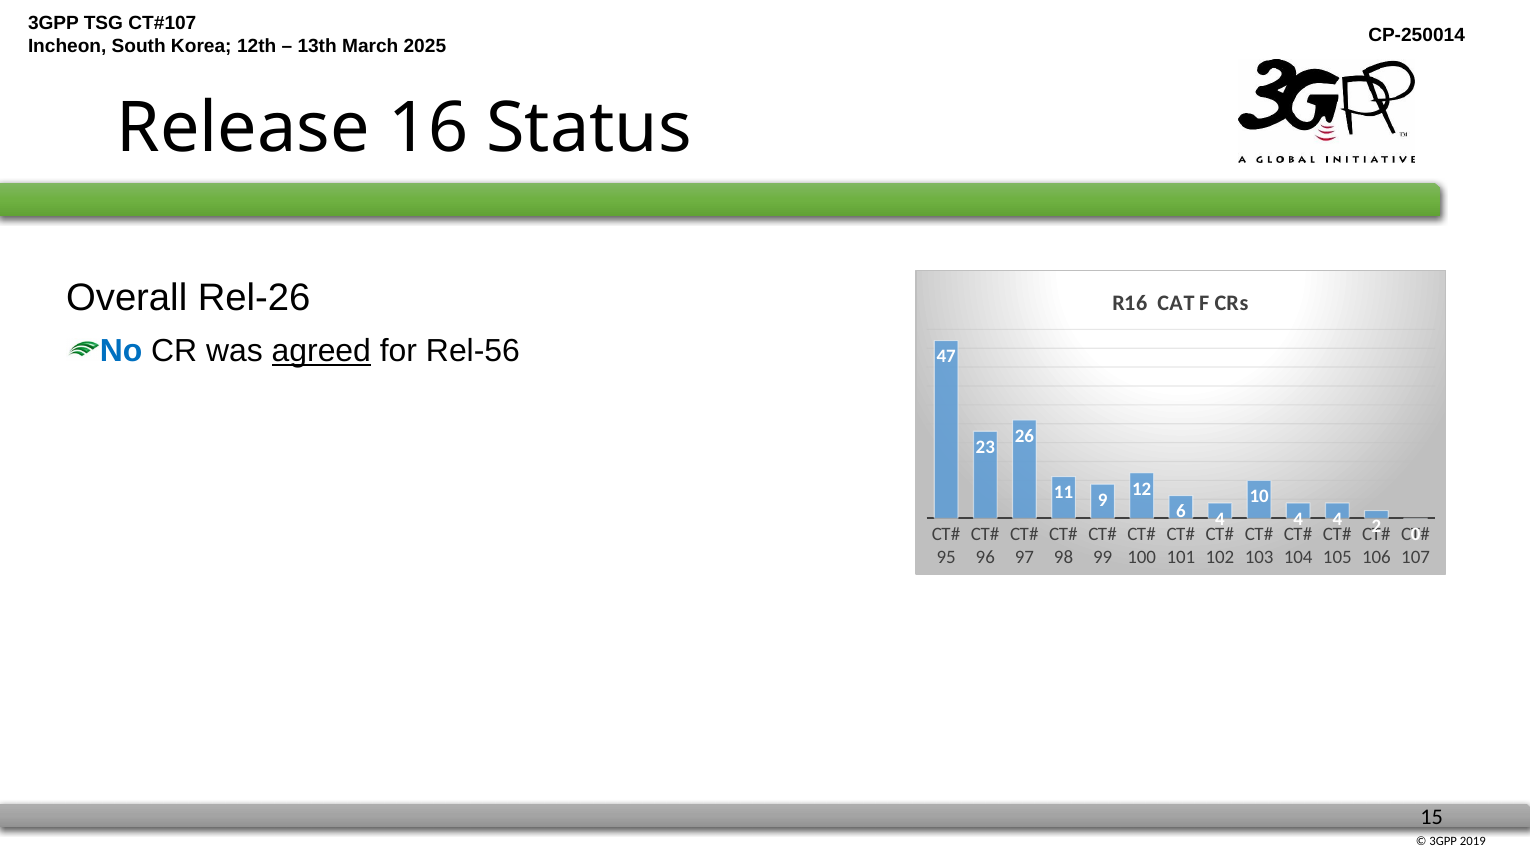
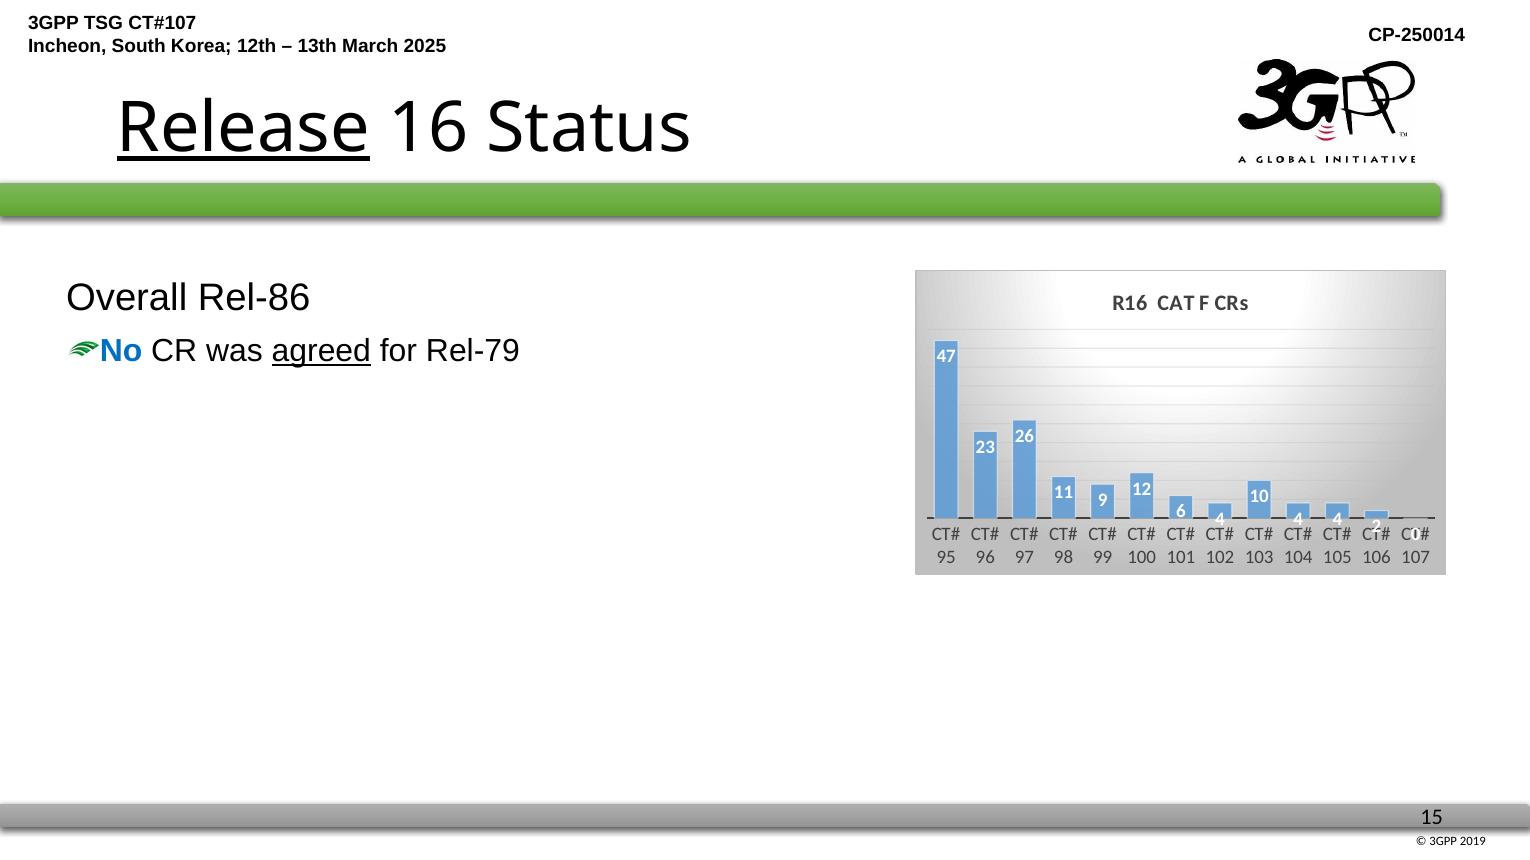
Release underline: none -> present
Rel-26: Rel-26 -> Rel-86
Rel-56: Rel-56 -> Rel-79
